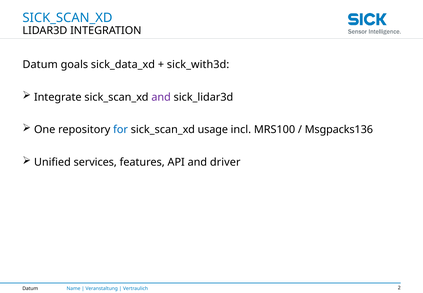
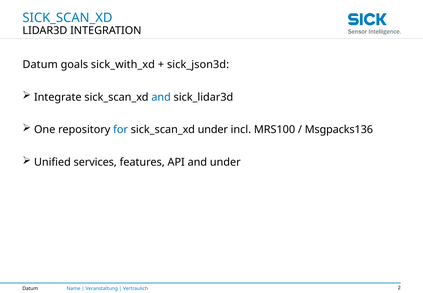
sick_data_xd: sick_data_xd -> sick_with_xd
sick_with3d: sick_with3d -> sick_json3d
and at (161, 97) colour: purple -> blue
sick_scan_xd usage: usage -> under
and driver: driver -> under
